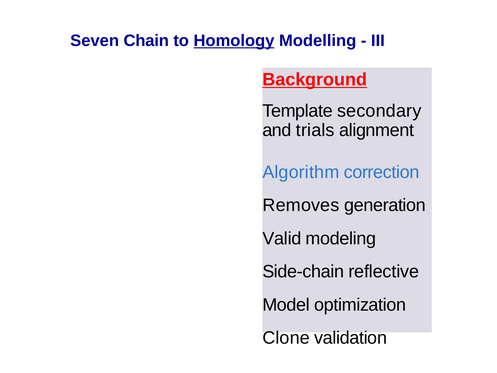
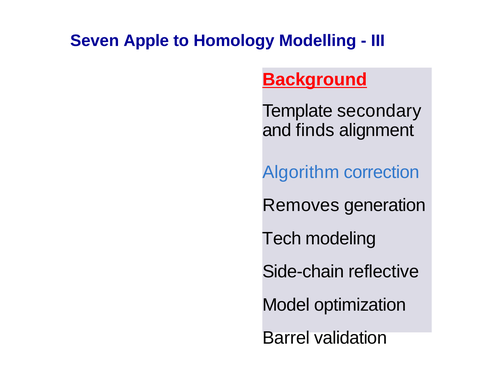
Chain: Chain -> Apple
Homology underline: present -> none
trials: trials -> finds
Valid: Valid -> Tech
Clone: Clone -> Barrel
